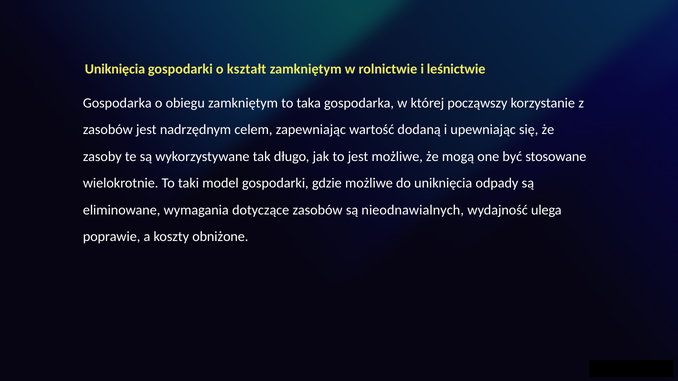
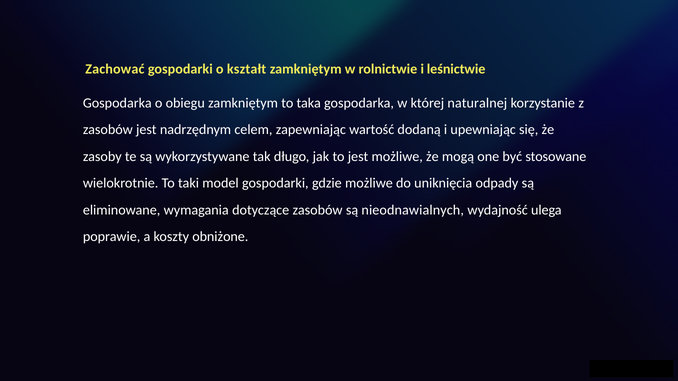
Uniknięcia at (115, 69): Uniknięcia -> Zachować
począwszy: począwszy -> naturalnej
